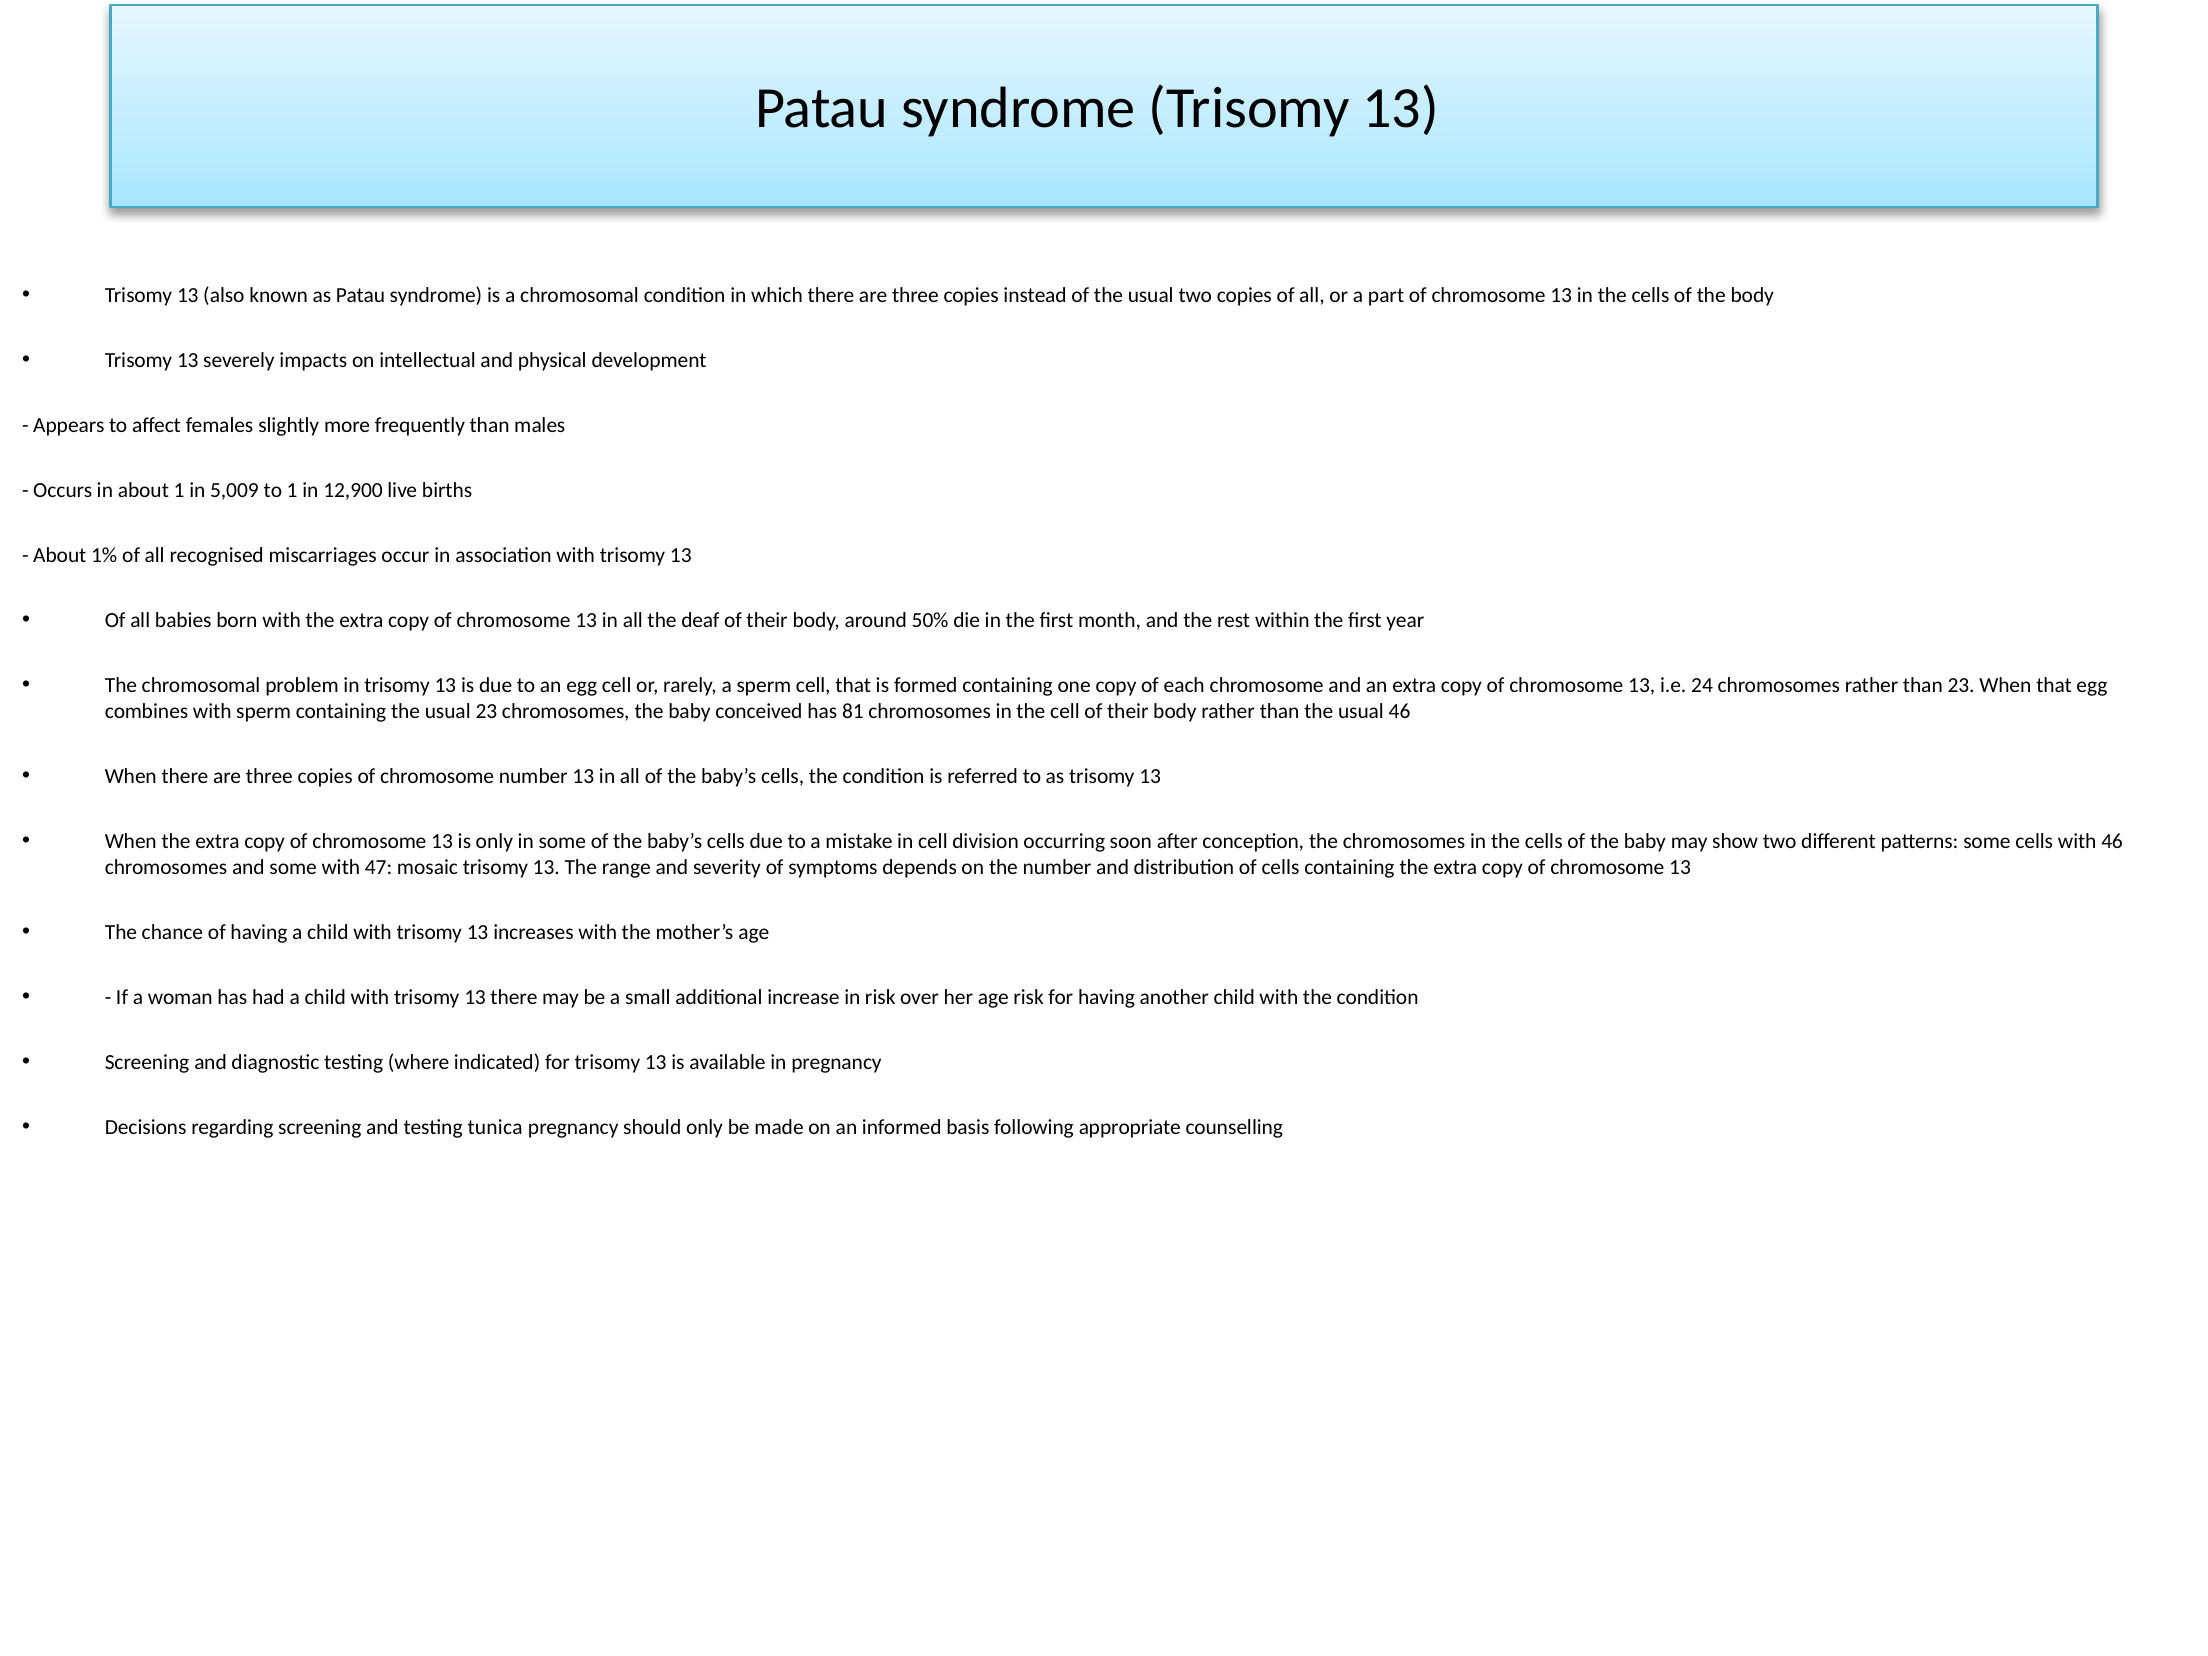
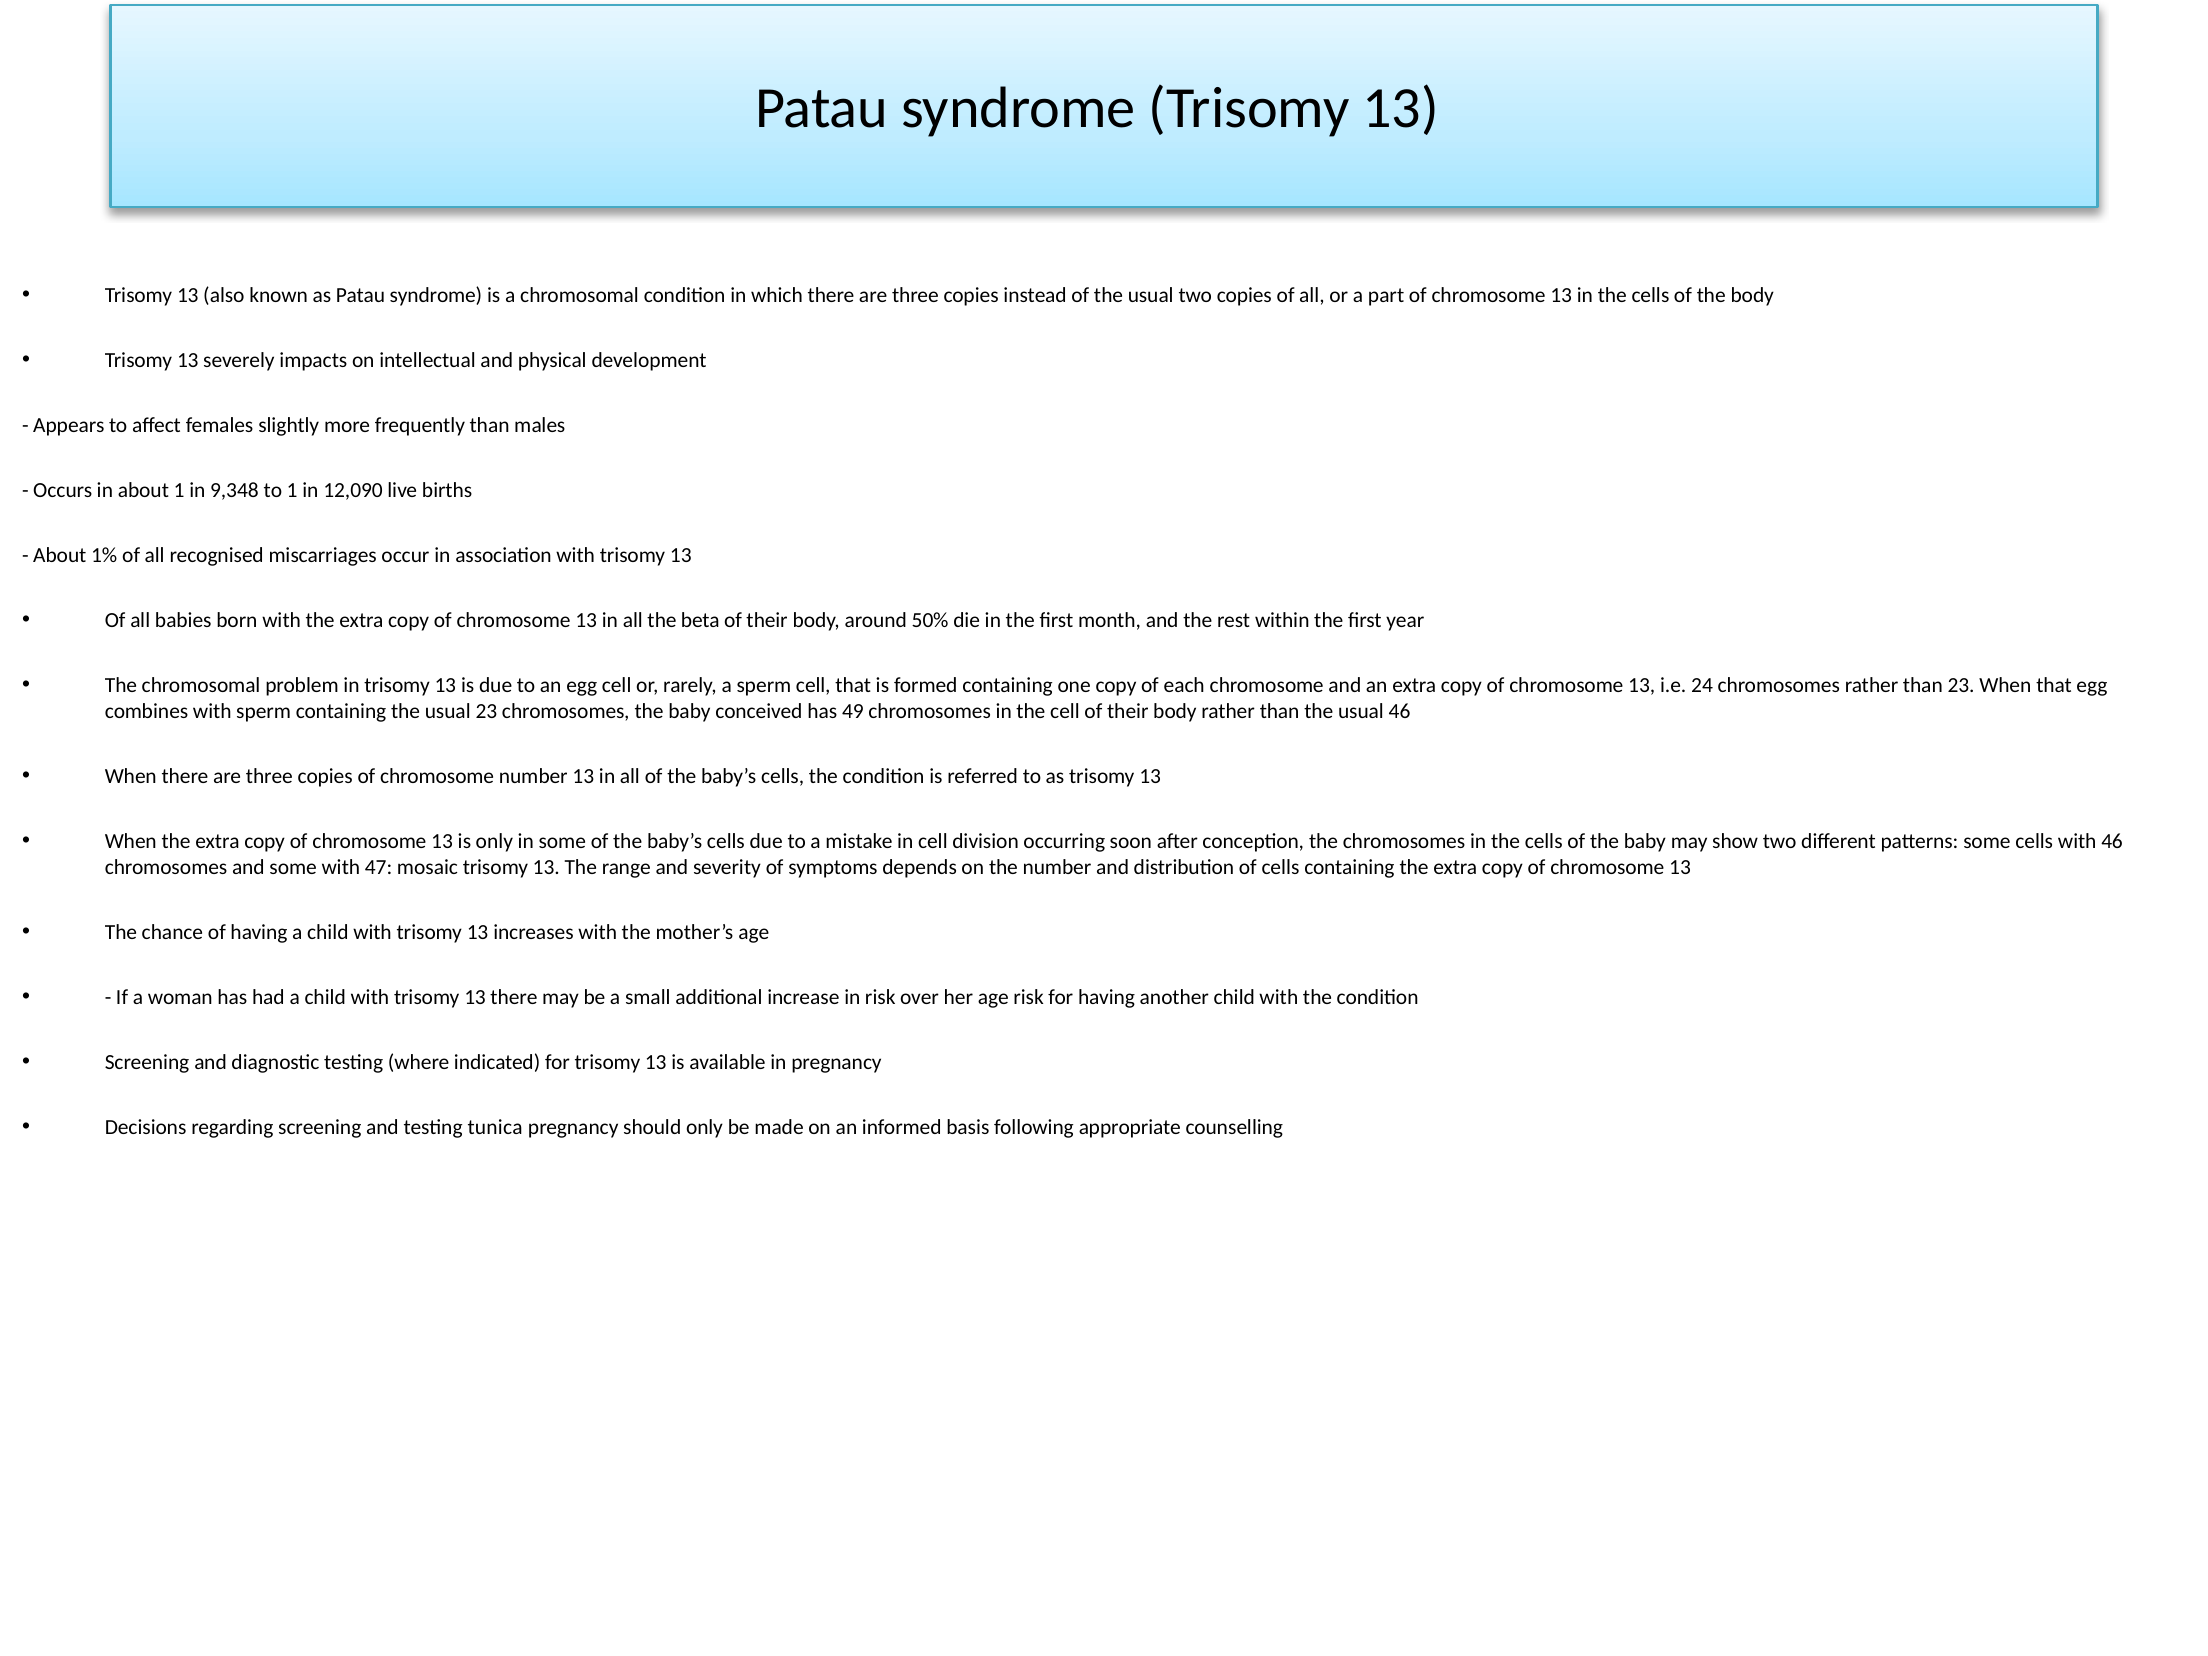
5,009: 5,009 -> 9,348
12,900: 12,900 -> 12,090
deaf: deaf -> beta
81: 81 -> 49
